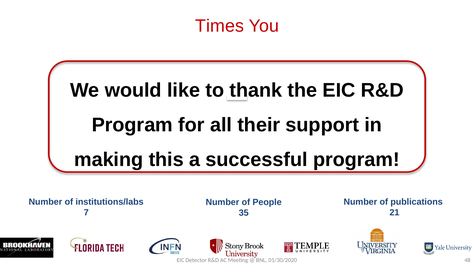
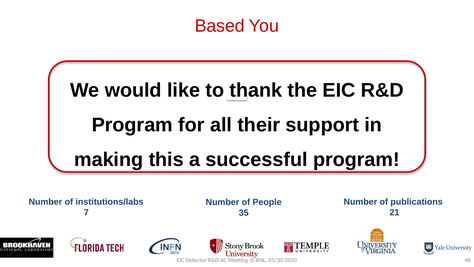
Times: Times -> Based
